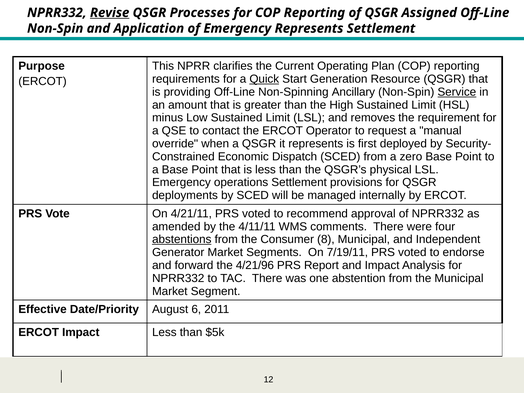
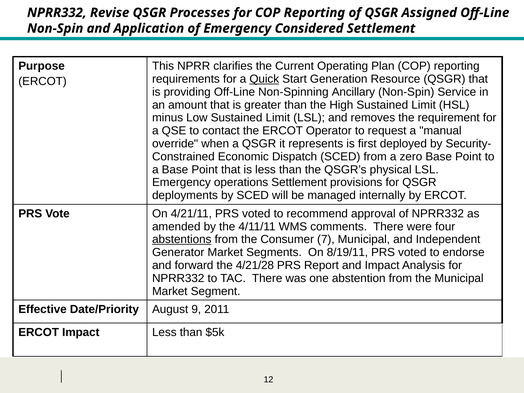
Revise underline: present -> none
Emergency Represents: Represents -> Considered
Service underline: present -> none
8: 8 -> 7
7/19/11: 7/19/11 -> 8/19/11
4/21/96: 4/21/96 -> 4/21/28
6: 6 -> 9
